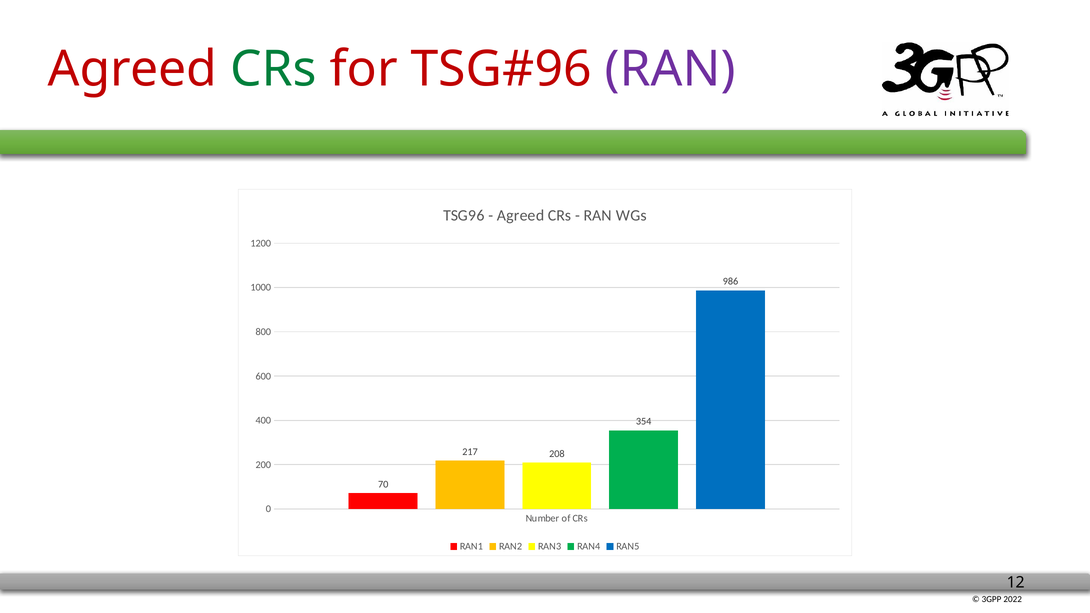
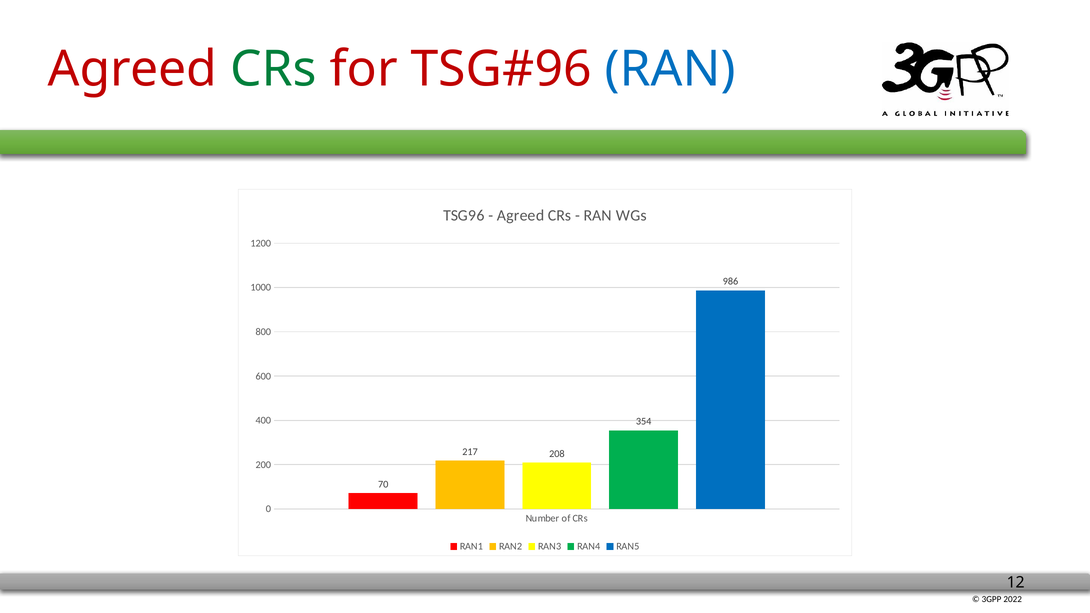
RAN at (670, 69) colour: purple -> blue
